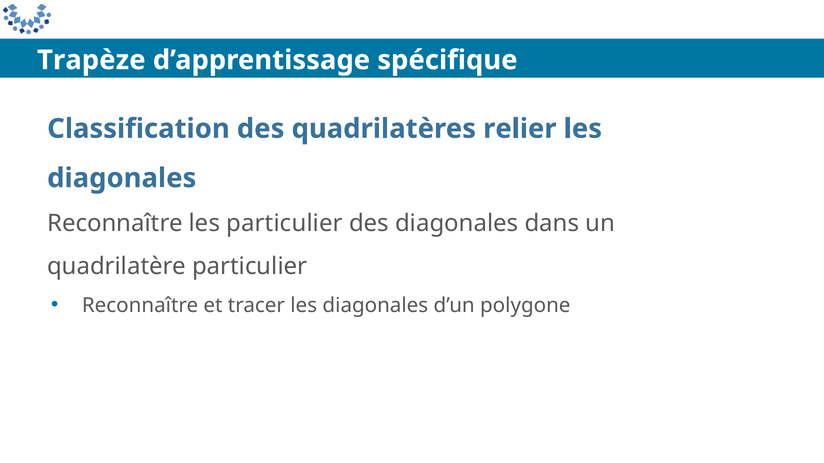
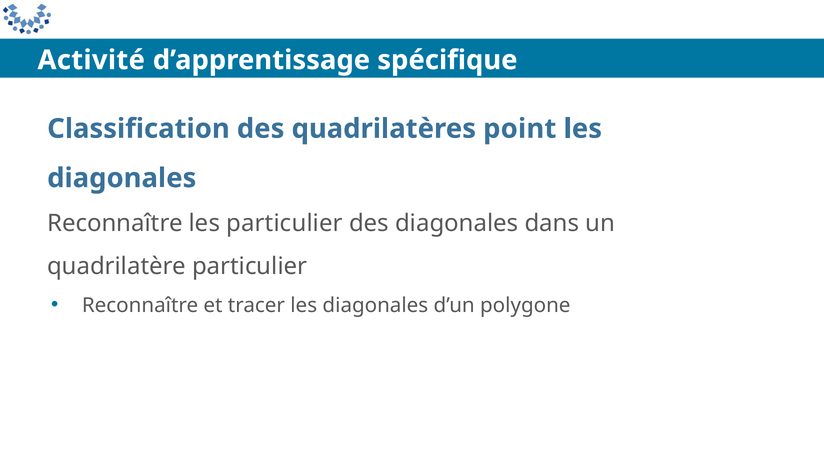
Trapèze: Trapèze -> Activité
relier: relier -> point
